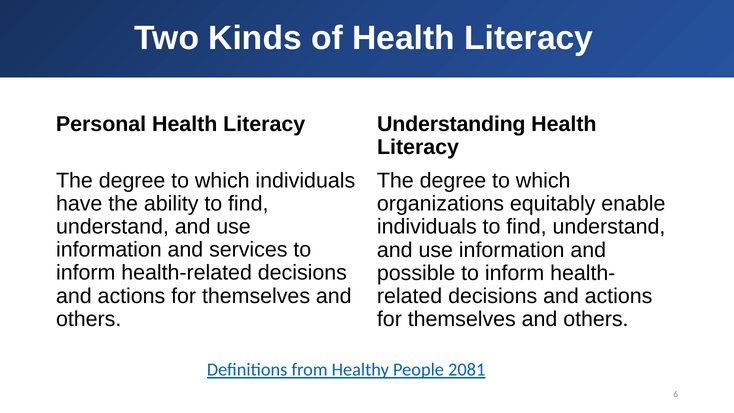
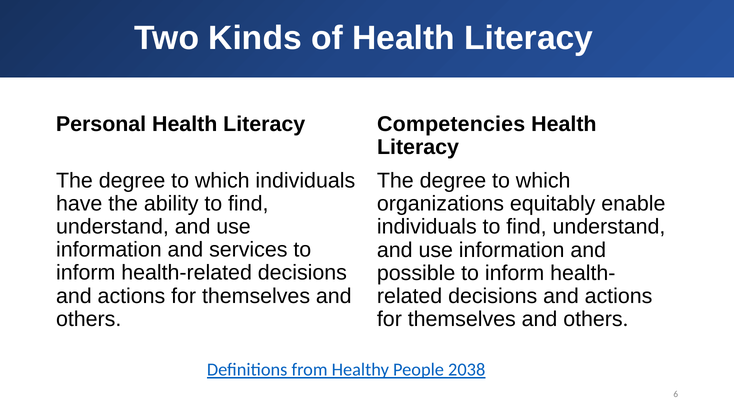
Understanding: Understanding -> Competencies
2081: 2081 -> 2038
